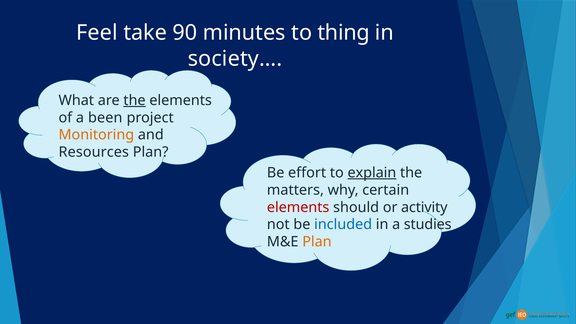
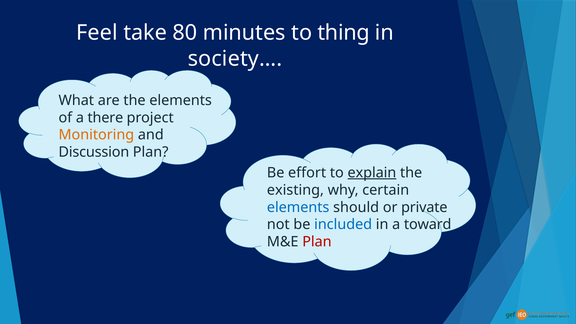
90: 90 -> 80
the at (135, 100) underline: present -> none
been: been -> there
Resources: Resources -> Discussion
matters: matters -> existing
elements at (298, 207) colour: red -> blue
activity: activity -> private
studies: studies -> toward
Plan at (317, 242) colour: orange -> red
